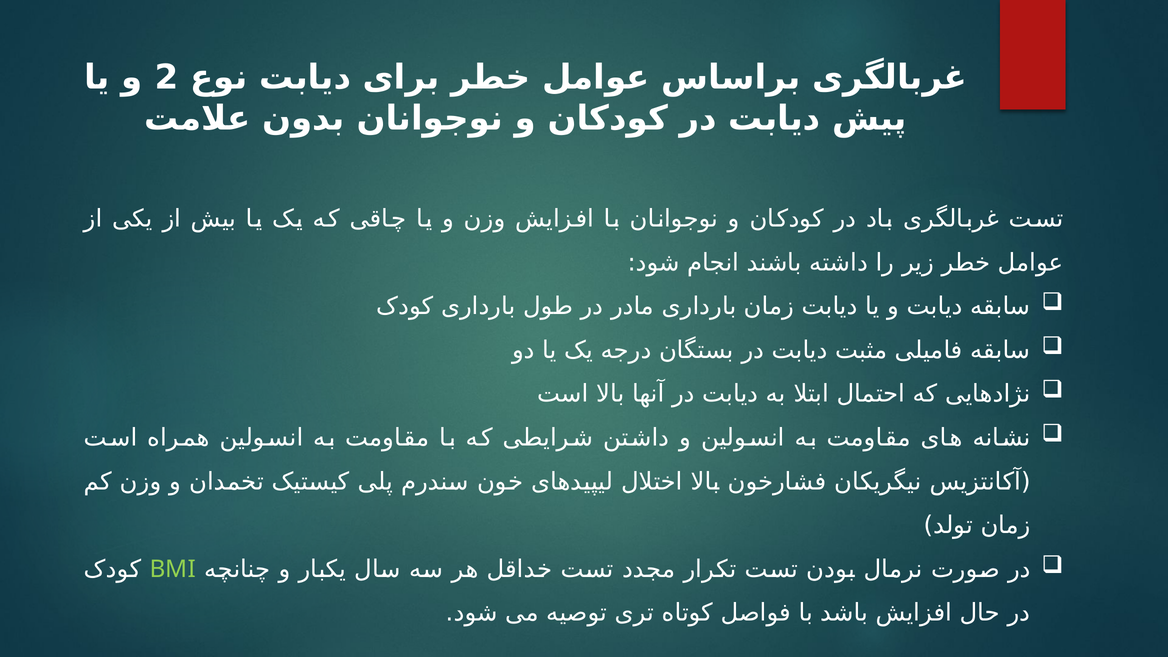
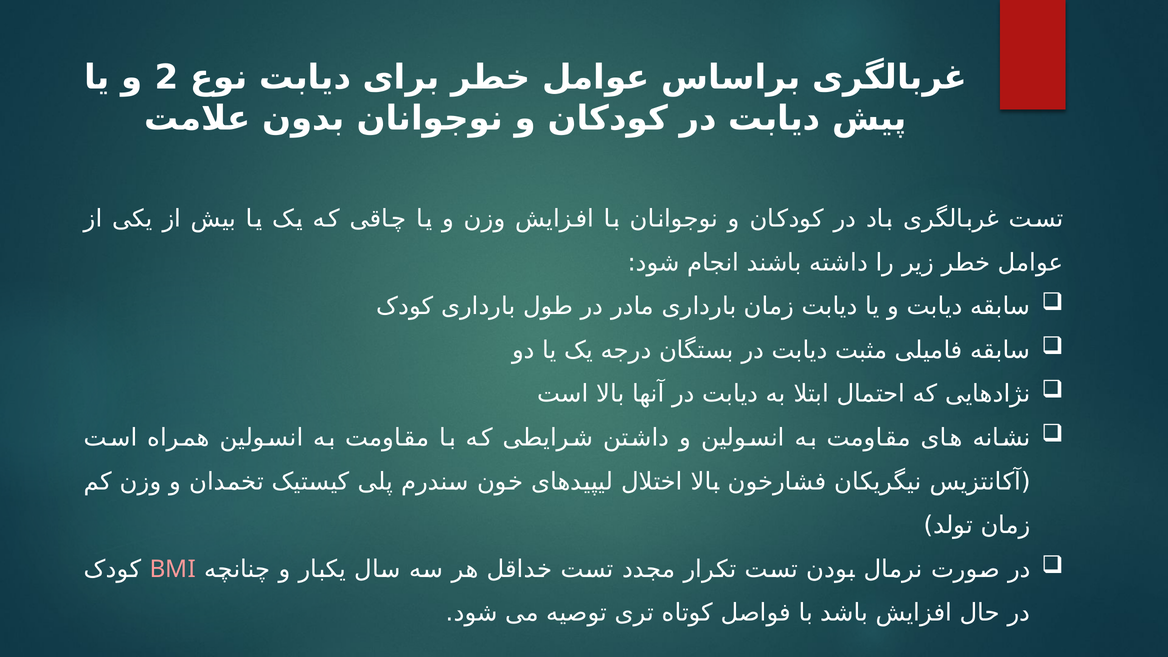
BMI colour: light green -> pink
